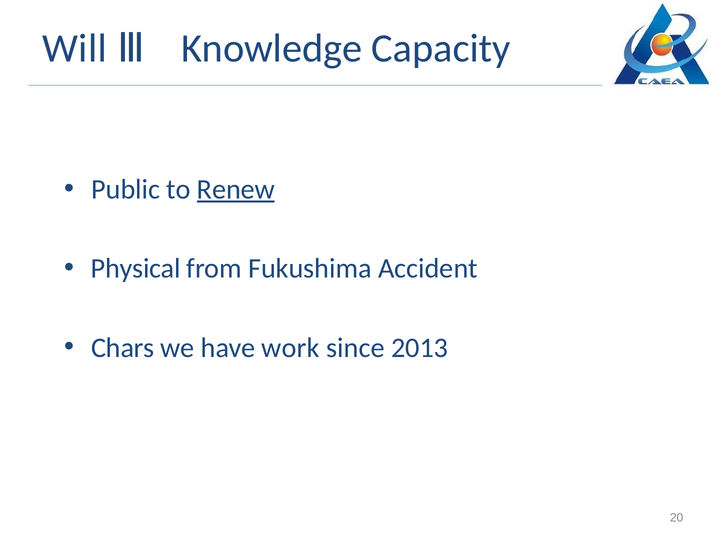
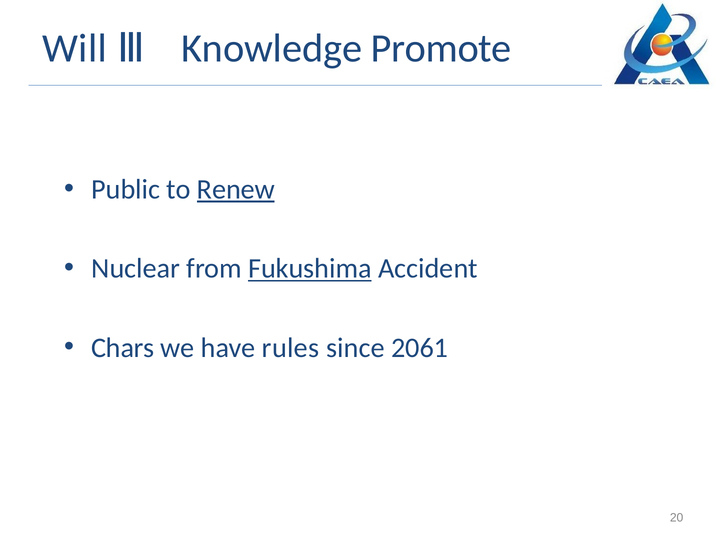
Capacity: Capacity -> Promote
Physical: Physical -> Nuclear
Fukushima underline: none -> present
work: work -> rules
2013: 2013 -> 2061
